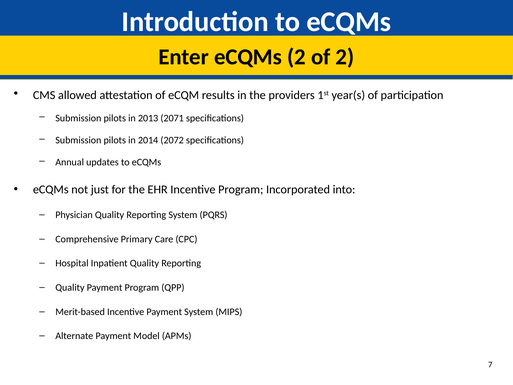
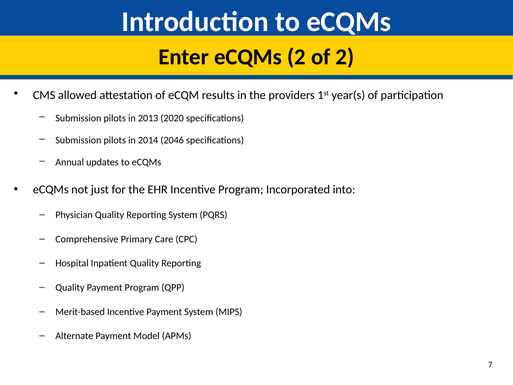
2071: 2071 -> 2020
2072: 2072 -> 2046
